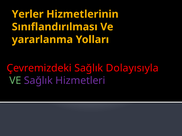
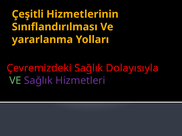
Yerler: Yerler -> Çeşitli
